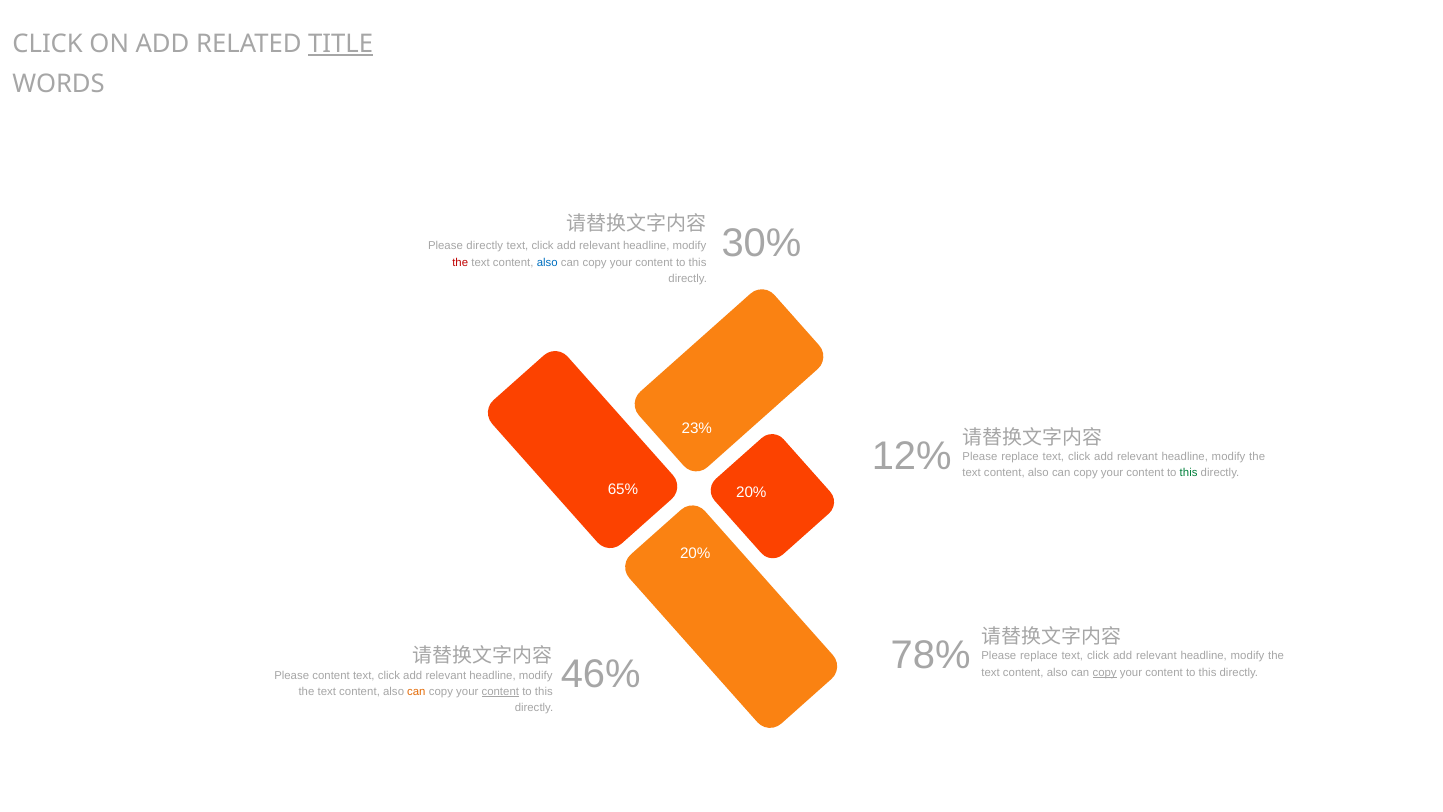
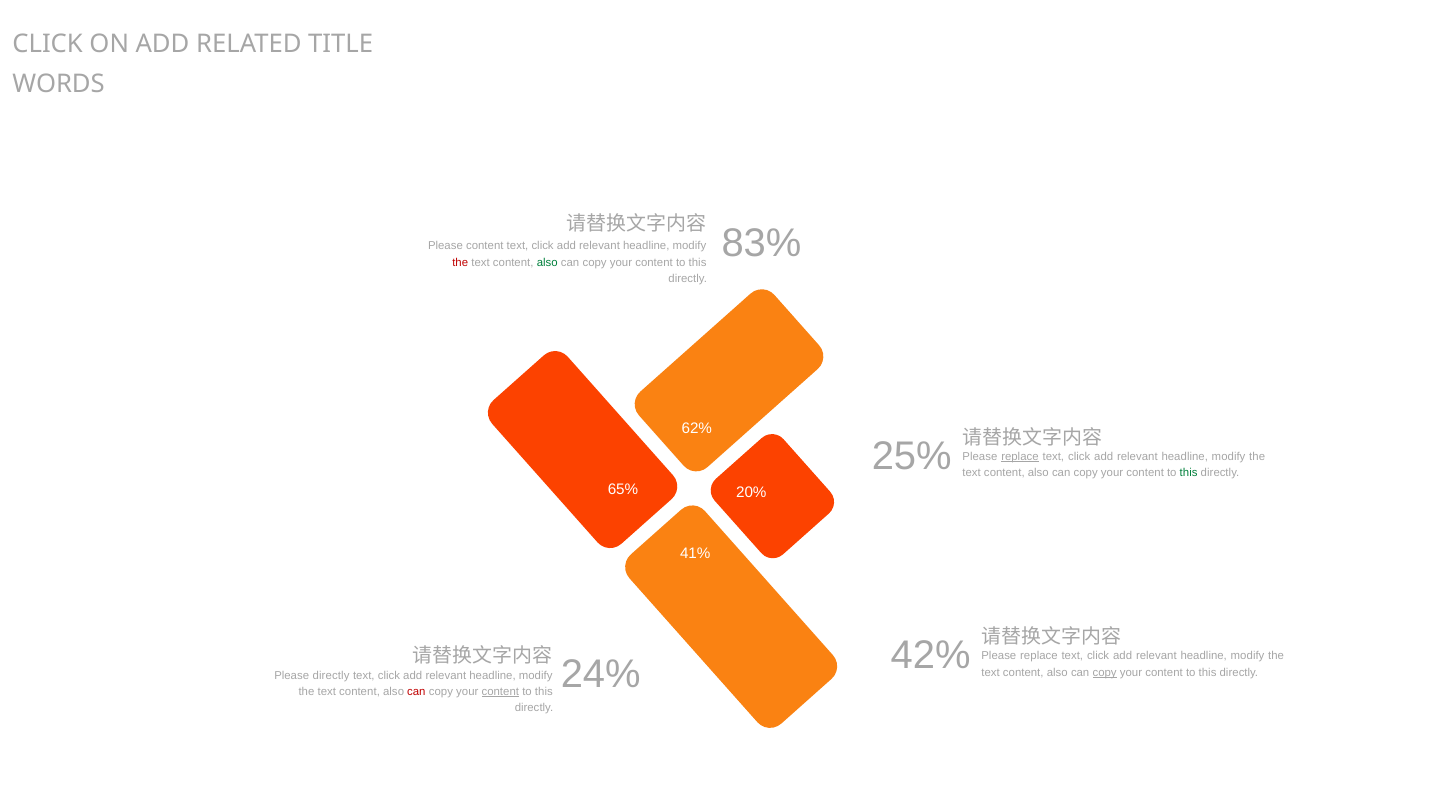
TITLE underline: present -> none
30%: 30% -> 83%
Please directly: directly -> content
also at (547, 262) colour: blue -> green
23%: 23% -> 62%
12%: 12% -> 25%
replace at (1020, 456) underline: none -> present
20% at (695, 553): 20% -> 41%
78%: 78% -> 42%
46%: 46% -> 24%
Please content: content -> directly
can at (416, 691) colour: orange -> red
